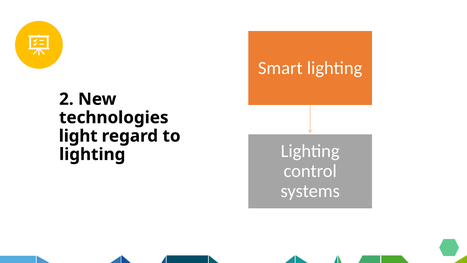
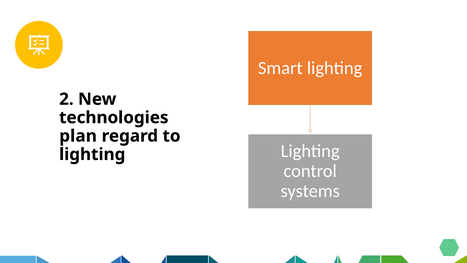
light: light -> plan
